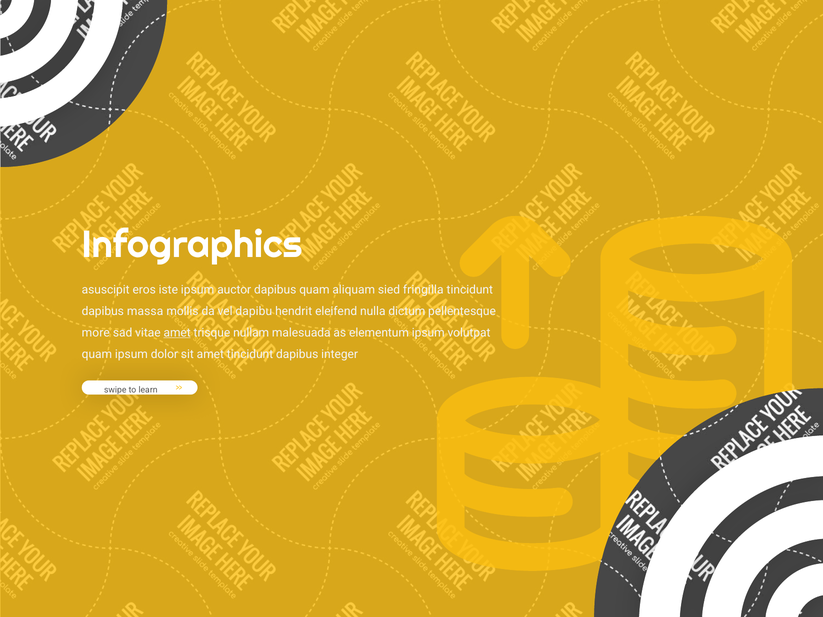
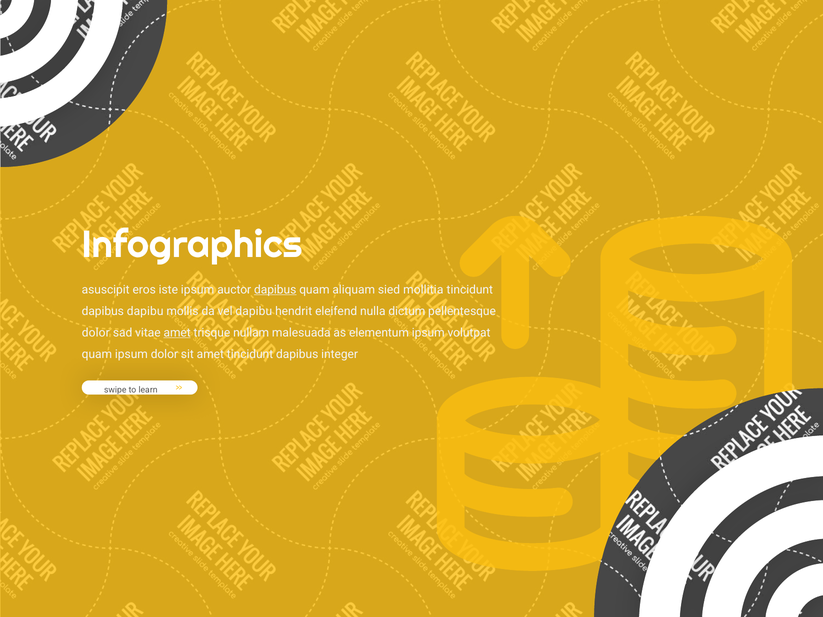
dapibus at (275, 290) underline: none -> present
fringilla: fringilla -> mollitia
dapibus massa: massa -> dapibu
more at (96, 333): more -> dolor
